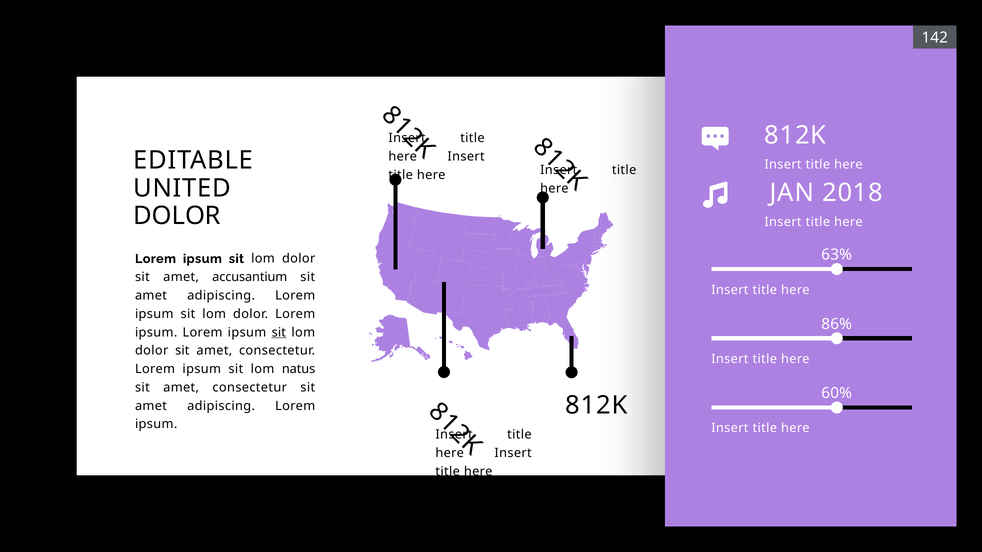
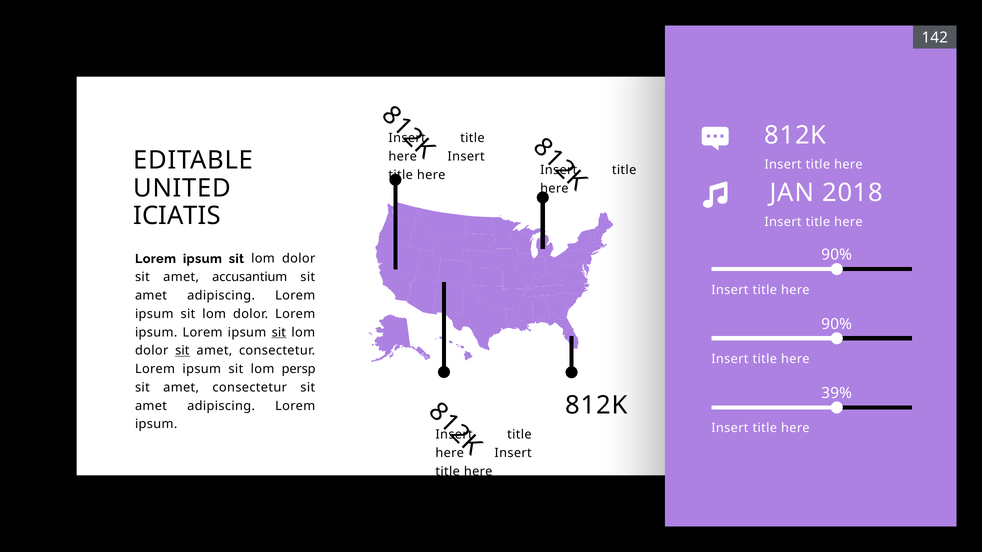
DOLOR at (177, 216): DOLOR -> ICIATIS
63% at (837, 255): 63% -> 90%
86% at (837, 324): 86% -> 90%
sit at (182, 351) underline: none -> present
natus: natus -> persp
60%: 60% -> 39%
